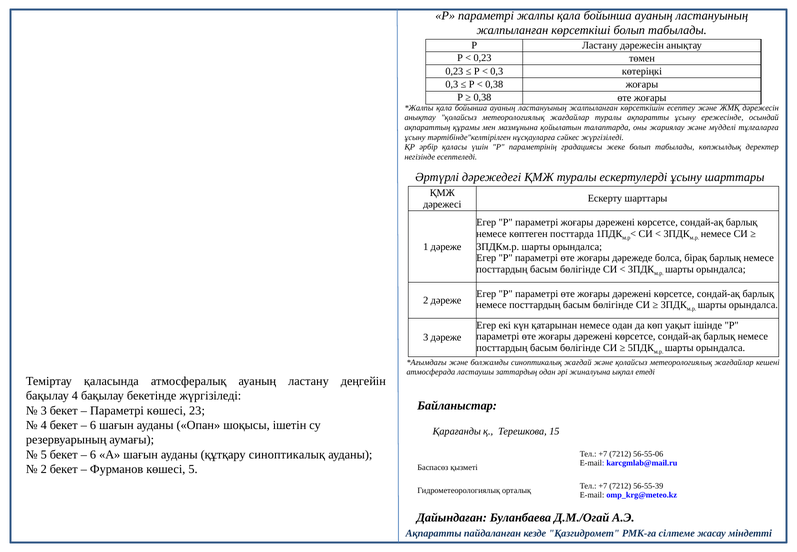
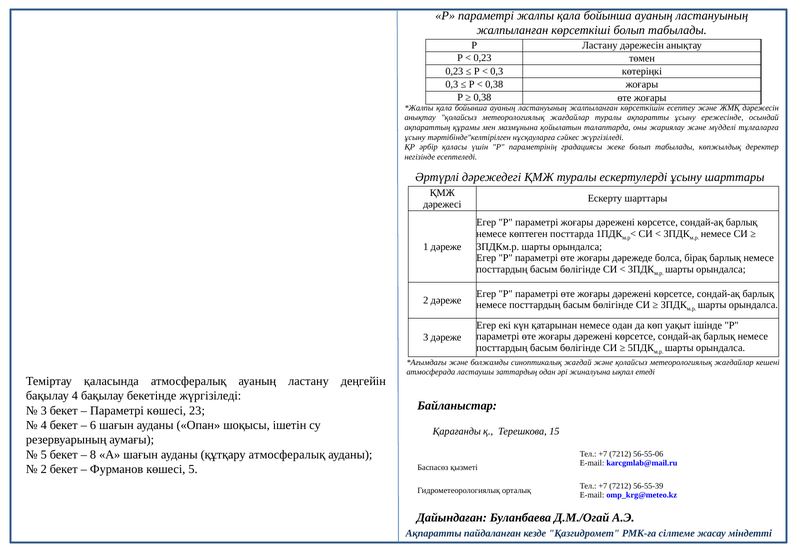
6 at (93, 454): 6 -> 8
құтқару синоптикалық: синоптикалық -> атмосфералық
